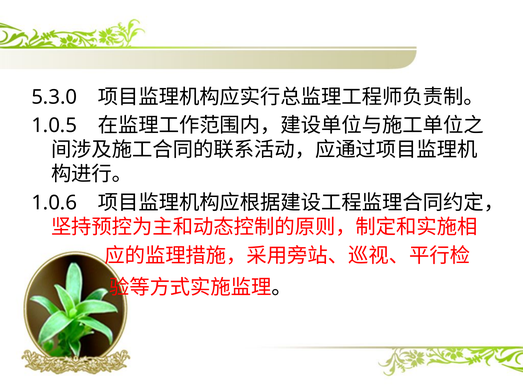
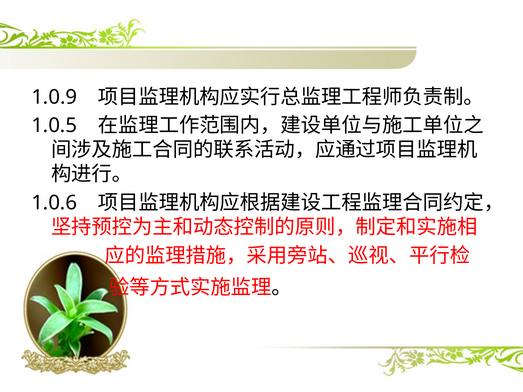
5.3.0: 5.3.0 -> 1.0.9
